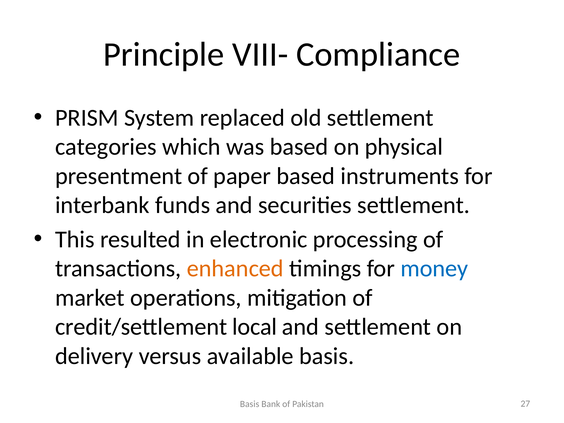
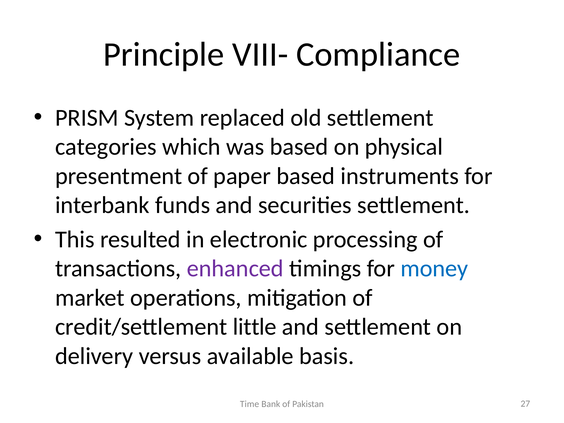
enhanced colour: orange -> purple
local: local -> little
Basis at (250, 404): Basis -> Time
